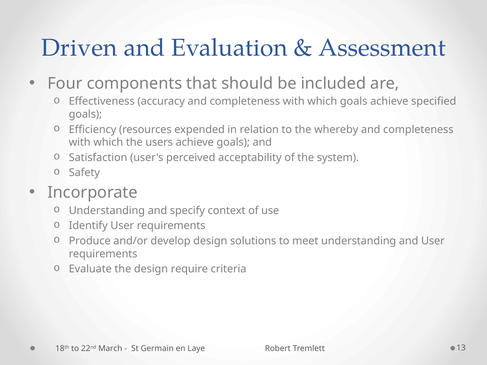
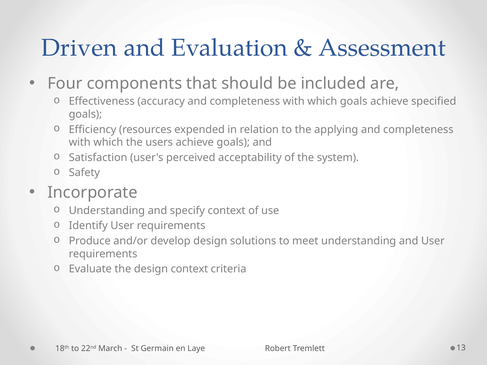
whereby: whereby -> applying
design require: require -> context
